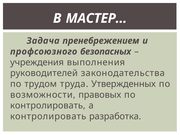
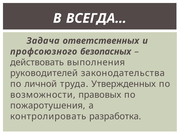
МАСТЕР…: МАСТЕР… -> ВСЕГДА…
пренебрежением: пренебрежением -> ответственных
учреждения: учреждения -> действовать
трудом: трудом -> личной
контролировать at (48, 106): контролировать -> пожаротушения
